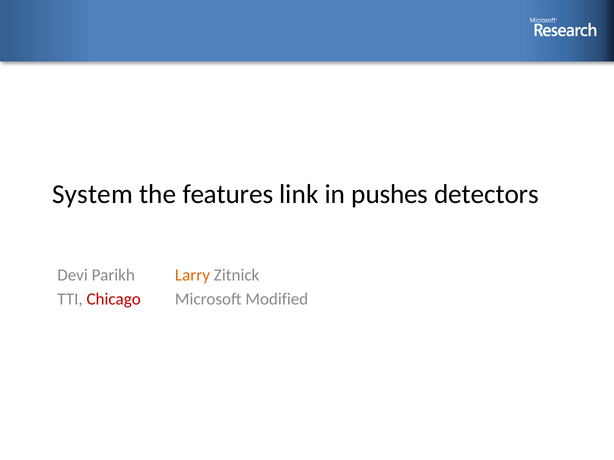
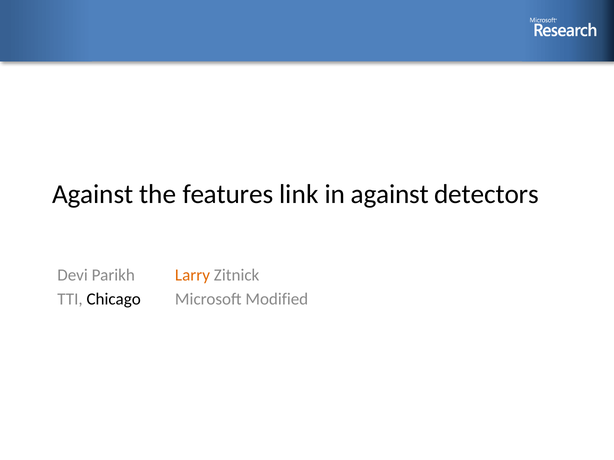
System at (93, 194): System -> Against
in pushes: pushes -> against
Chicago colour: red -> black
